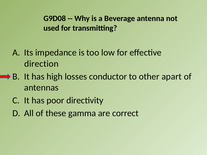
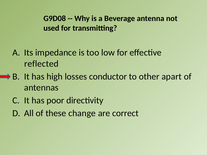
direction: direction -> reflected
gamma: gamma -> change
